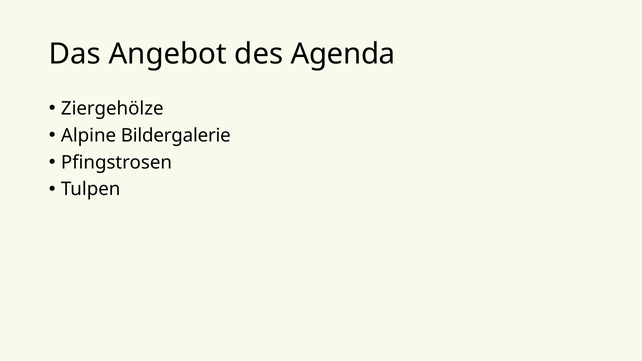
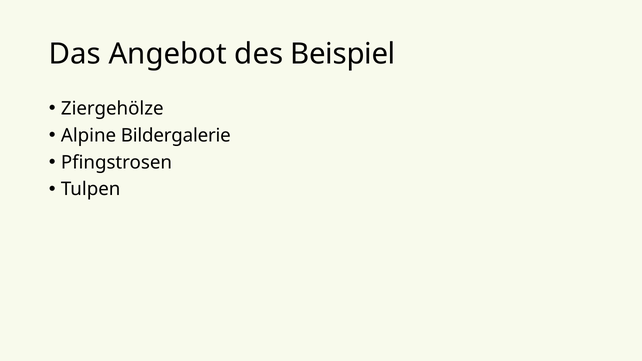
Agenda: Agenda -> Beispiel
